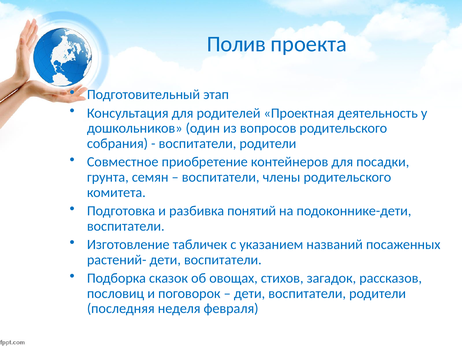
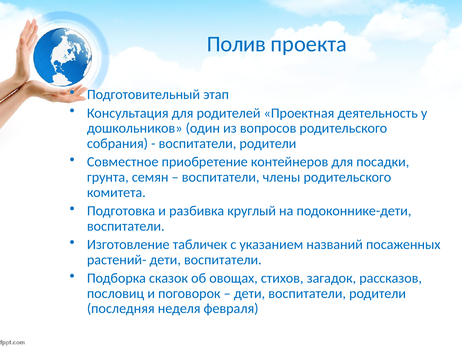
понятий: понятий -> круглый
